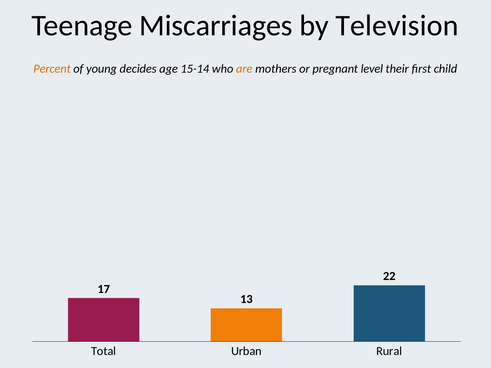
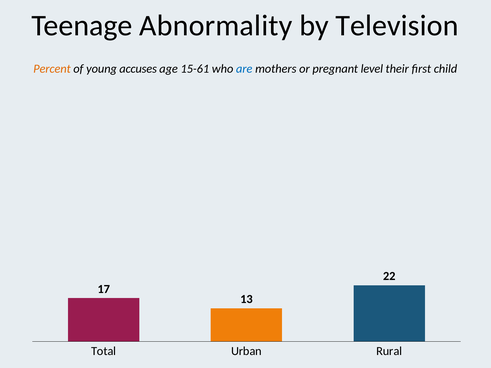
Miscarriages: Miscarriages -> Abnormality
decides: decides -> accuses
15-14: 15-14 -> 15-61
are colour: orange -> blue
